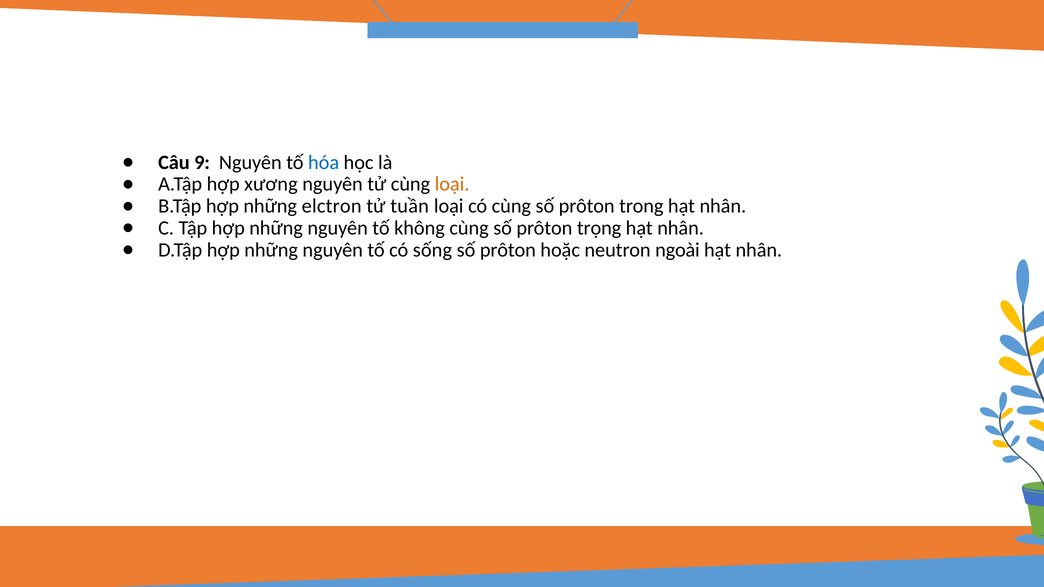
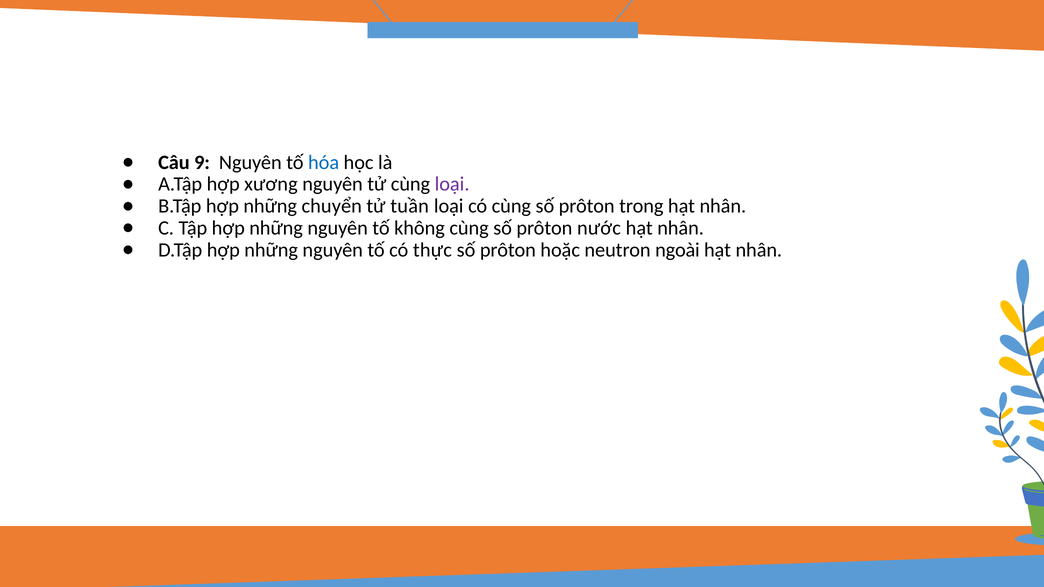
loại at (452, 184) colour: orange -> purple
elctron: elctron -> chuyển
trọng: trọng -> nước
sống: sống -> thực
